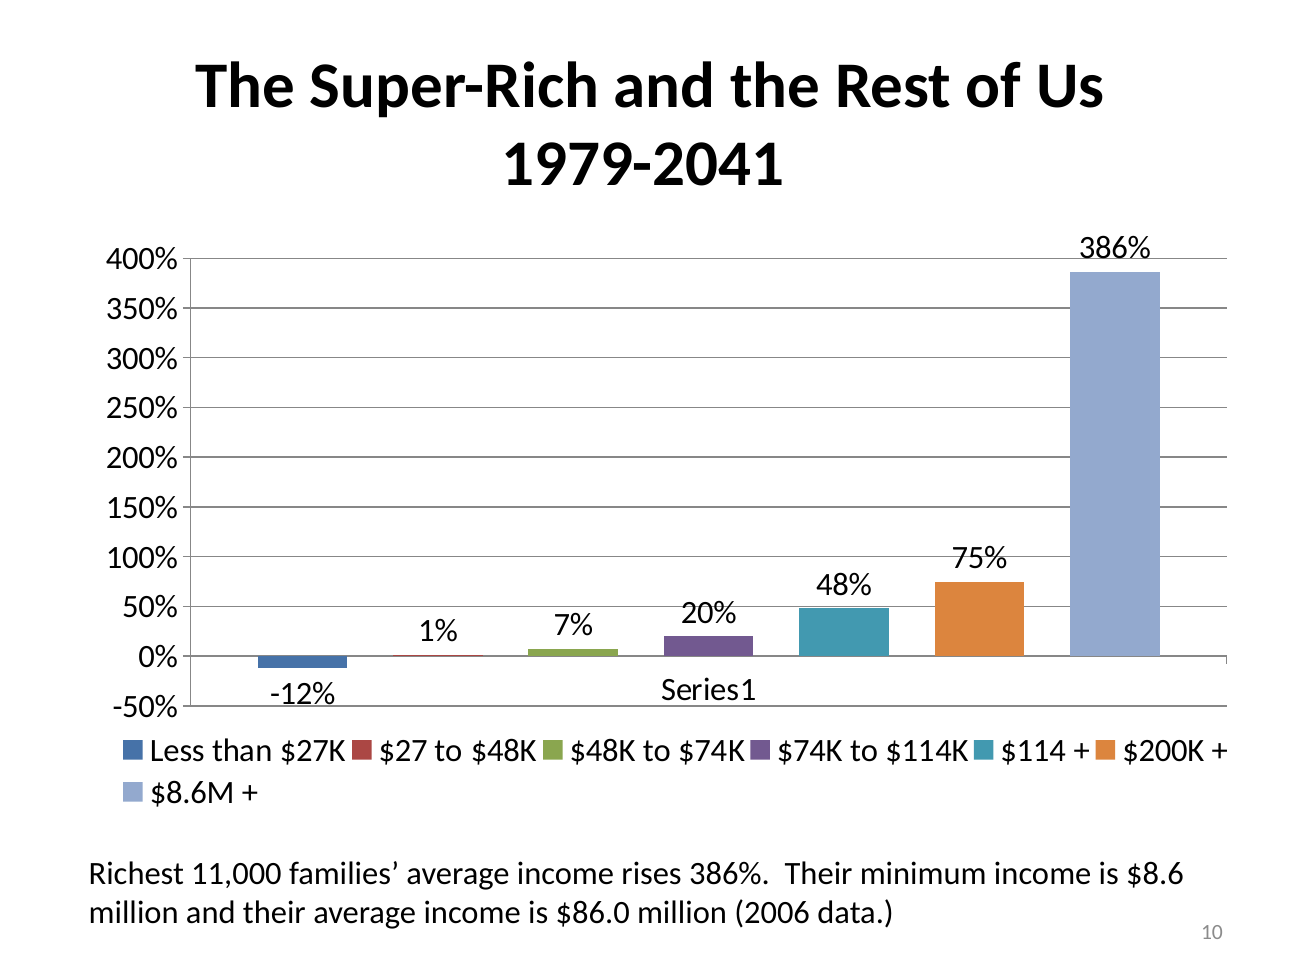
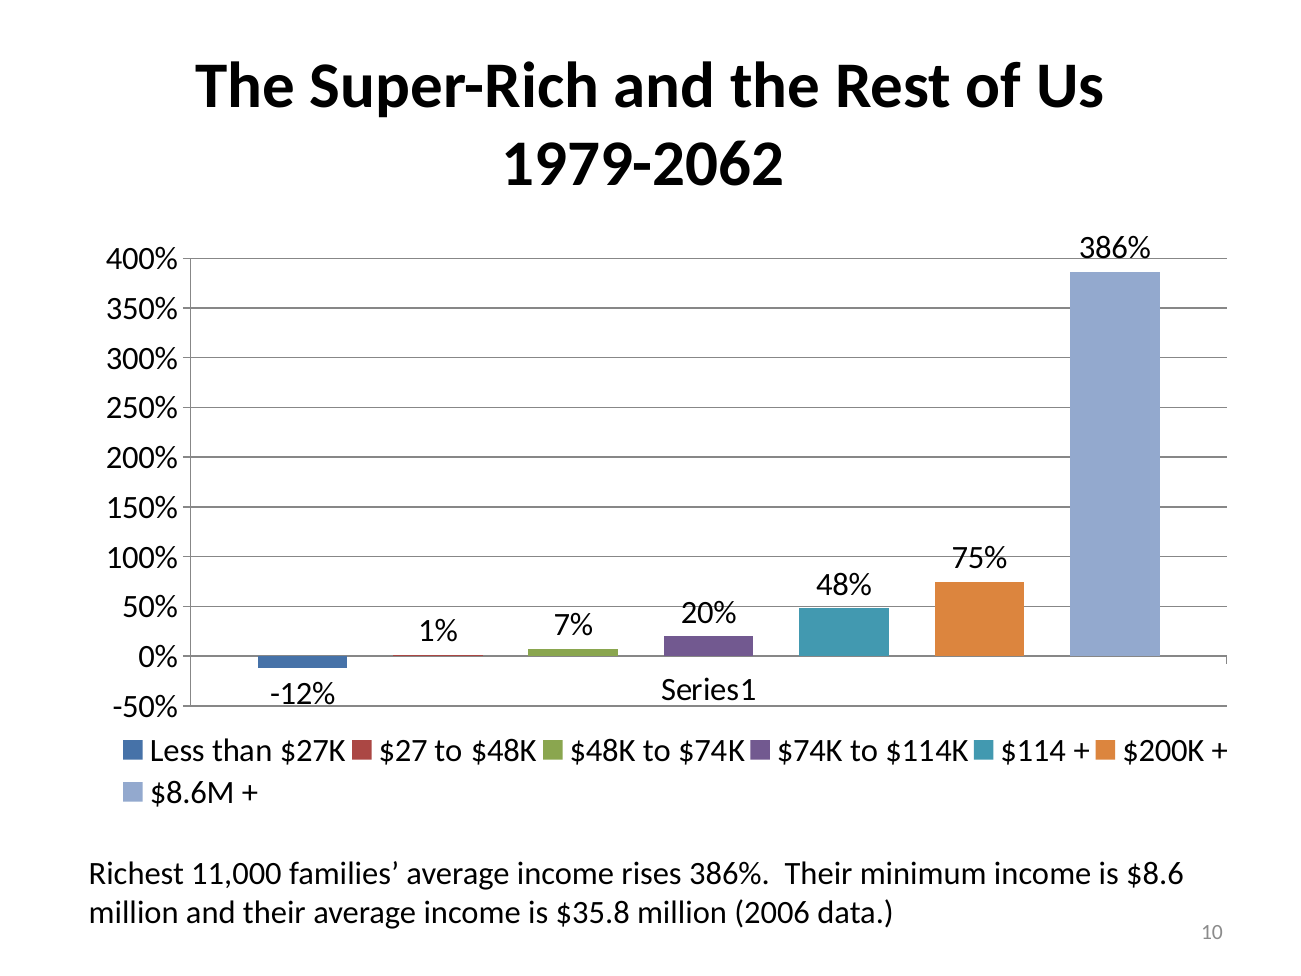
1979-2041: 1979-2041 -> 1979-2062
$86.0: $86.0 -> $35.8
